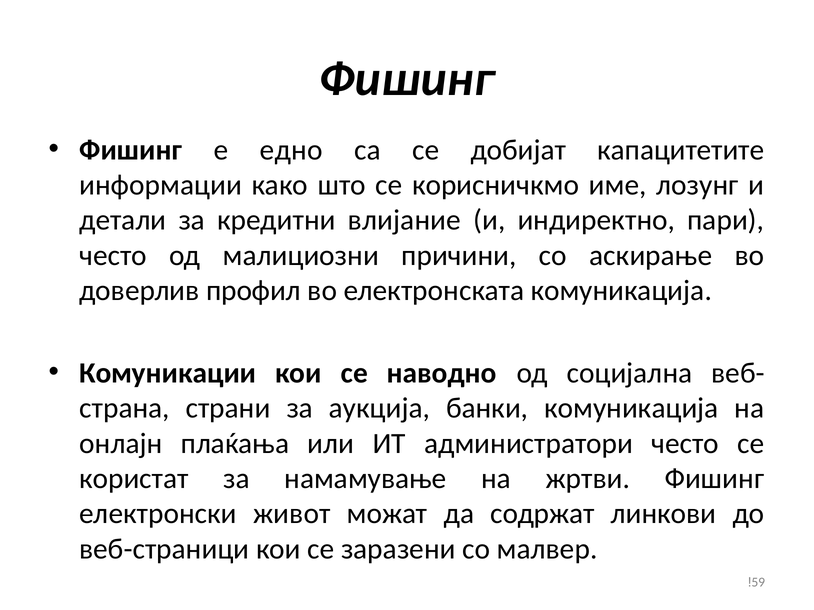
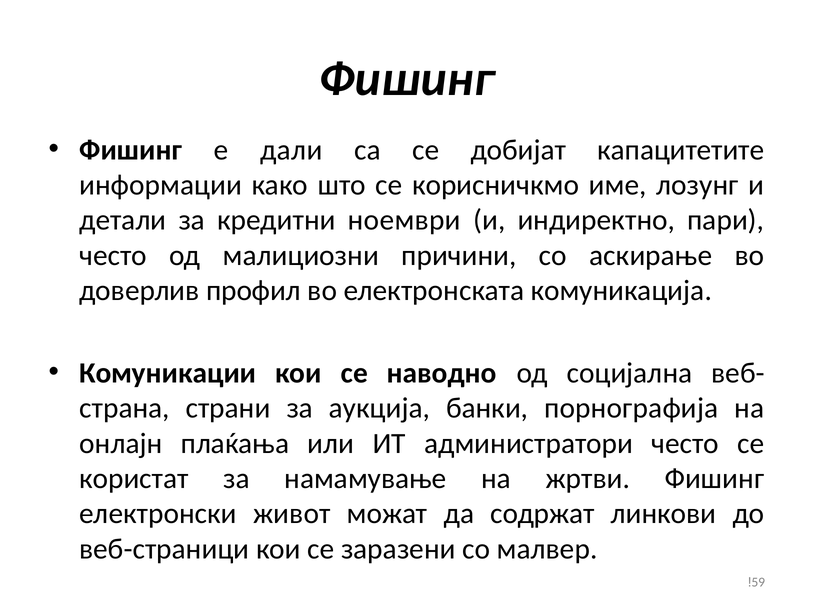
едно: едно -> дали
влијание: влијание -> ноември
банки комуникација: комуникација -> порнографија
